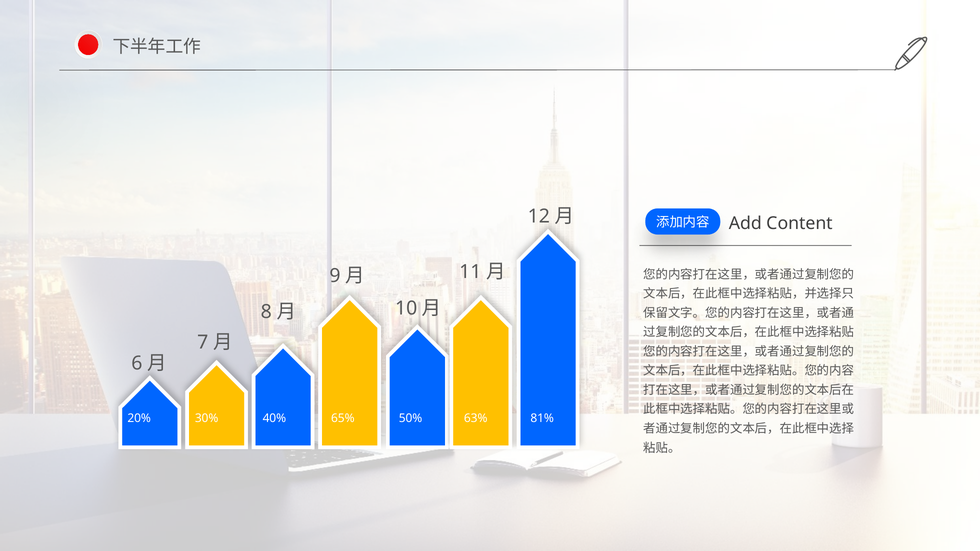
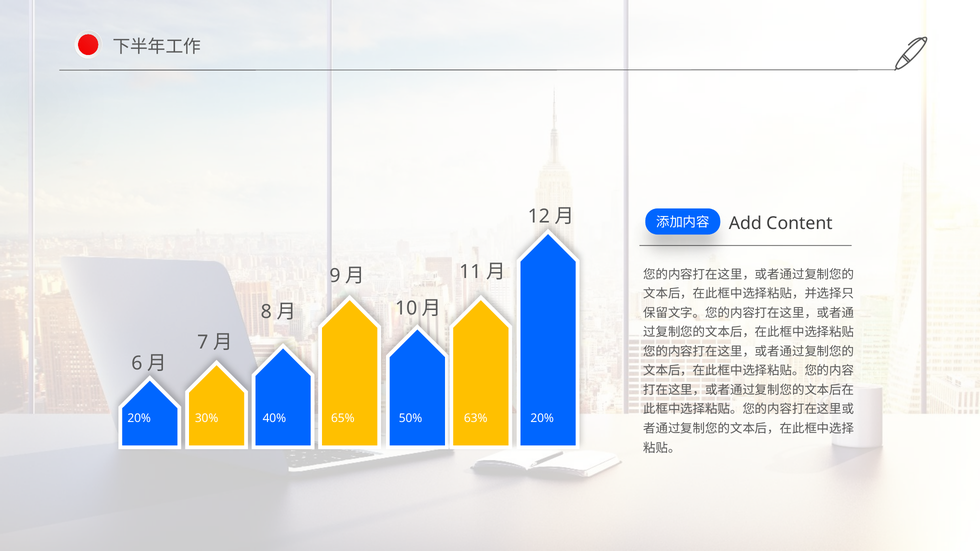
63% 81%: 81% -> 20%
